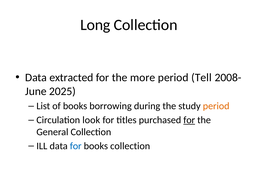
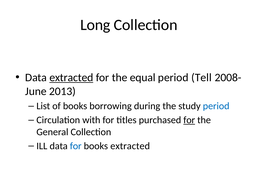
extracted at (71, 78) underline: none -> present
more: more -> equal
2025: 2025 -> 2013
period at (216, 106) colour: orange -> blue
look: look -> with
books collection: collection -> extracted
